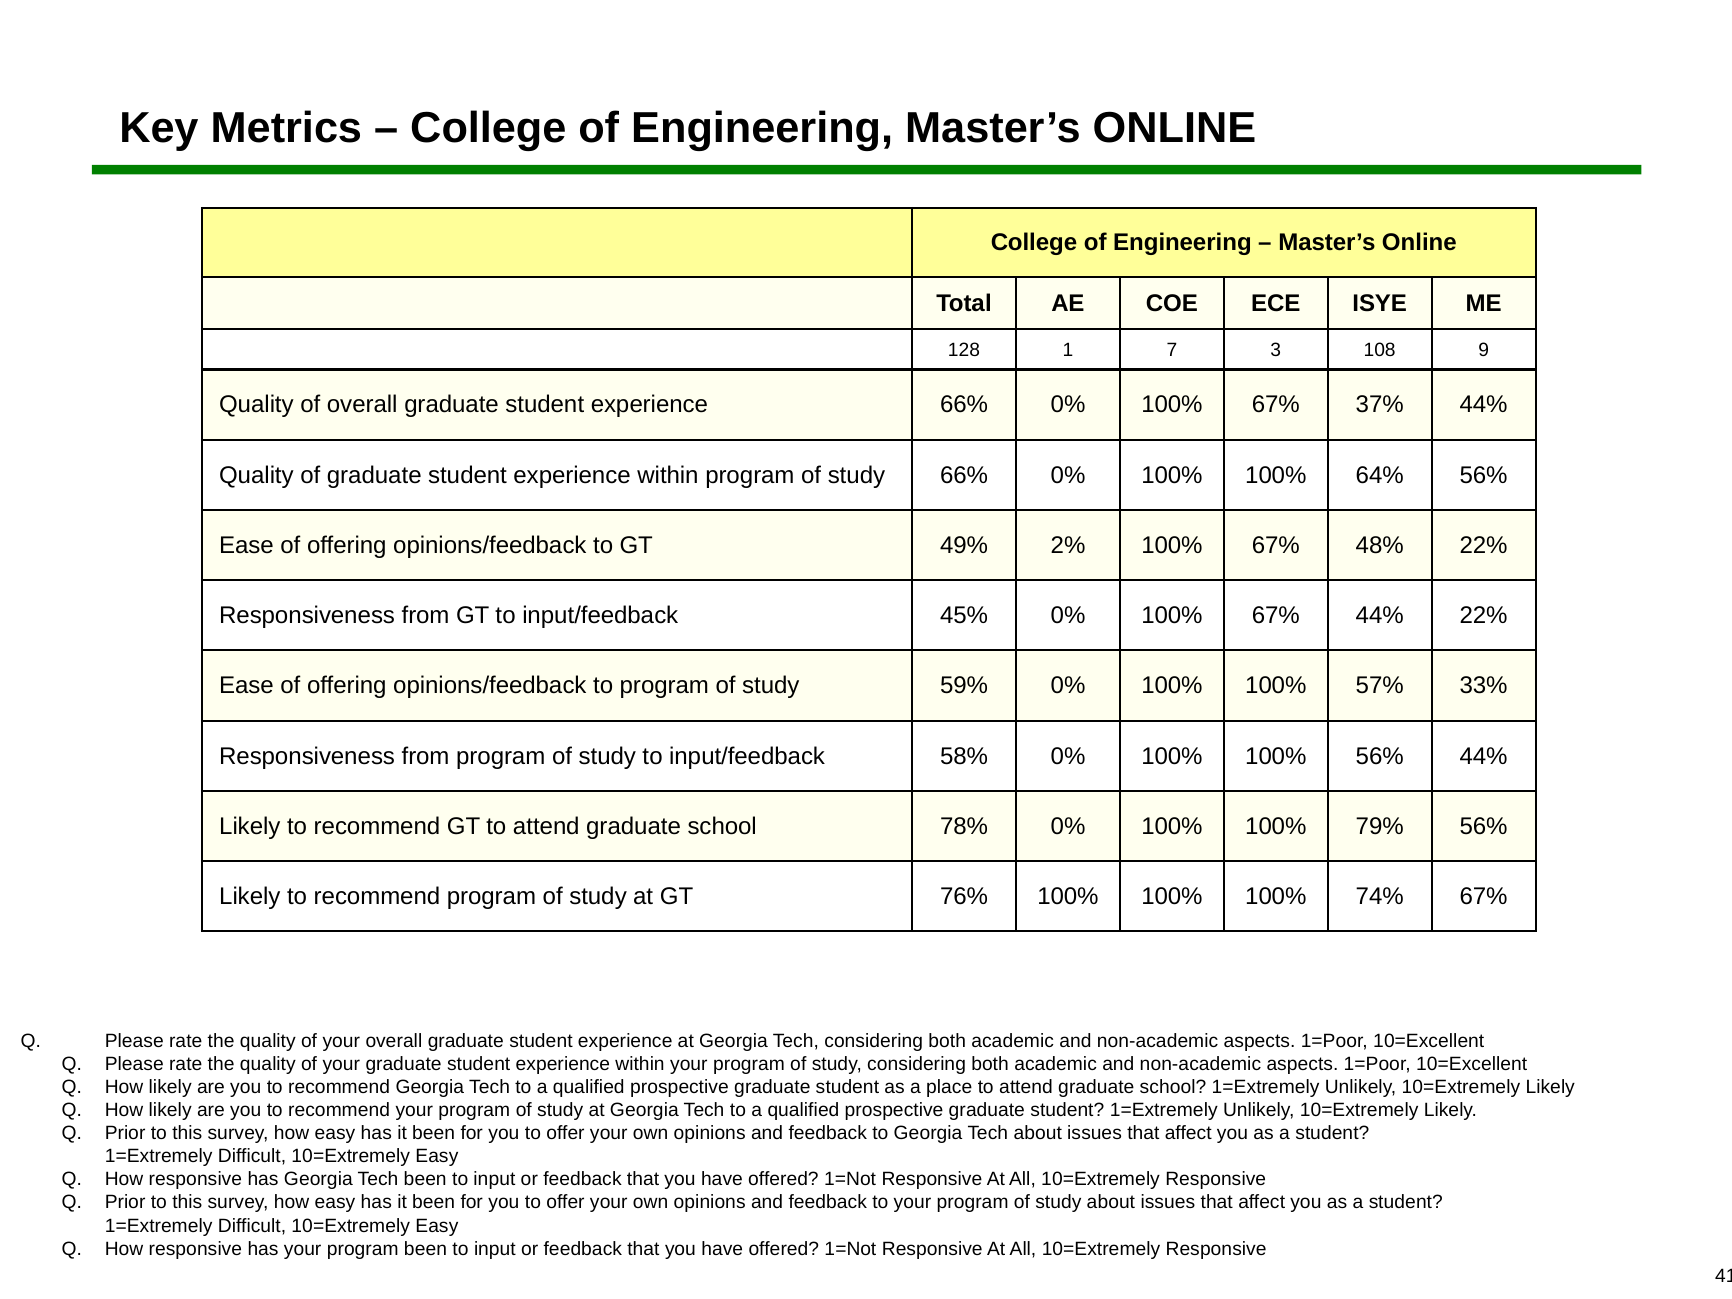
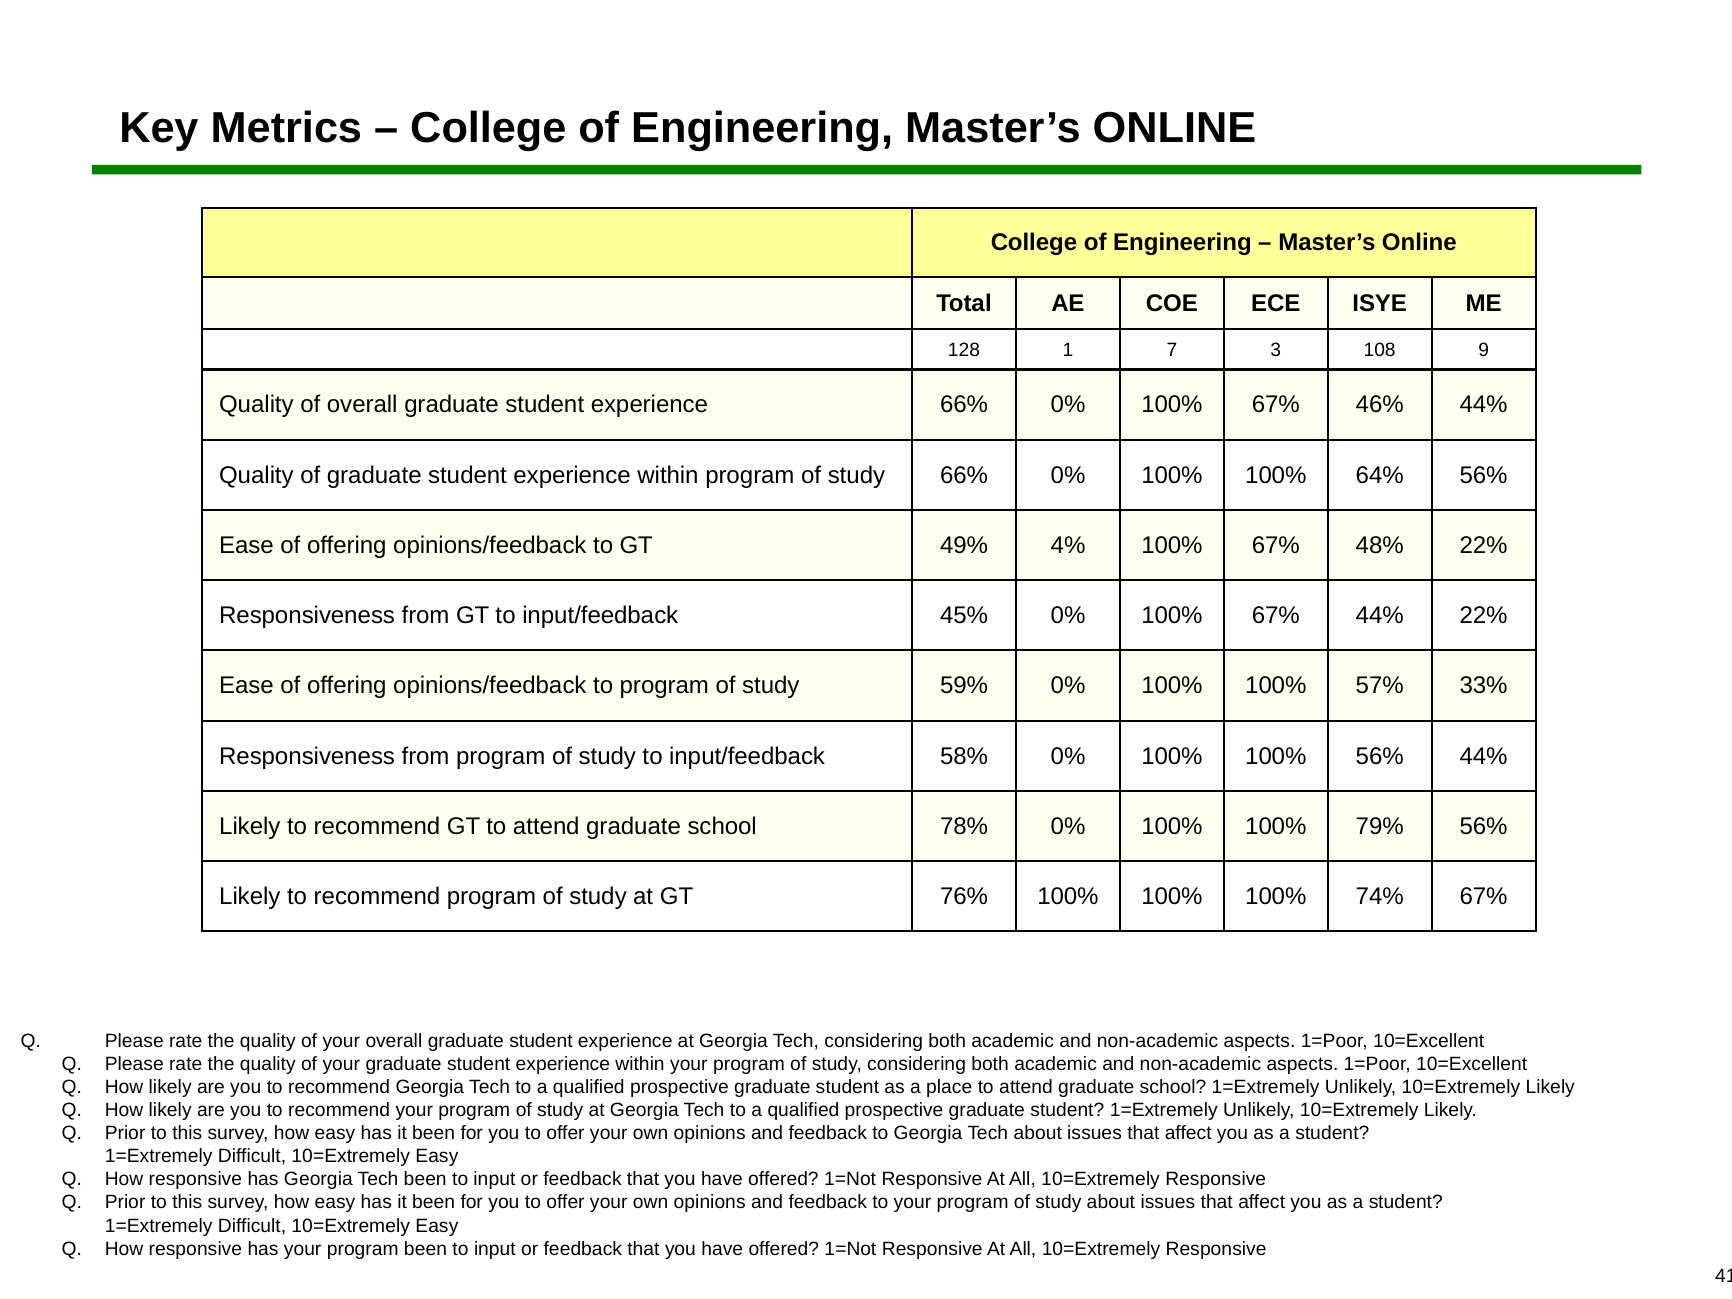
37%: 37% -> 46%
2%: 2% -> 4%
